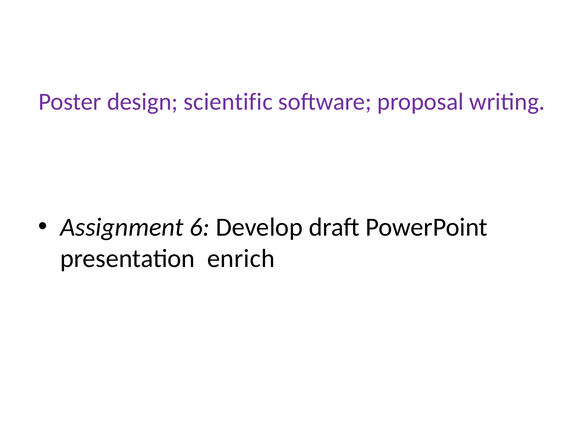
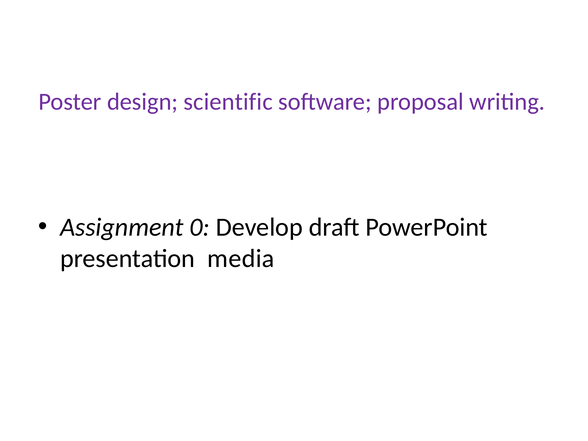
6: 6 -> 0
enrich: enrich -> media
